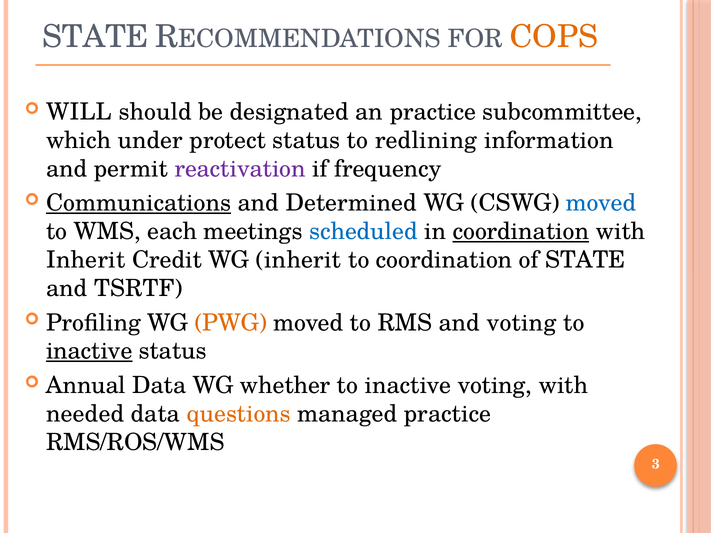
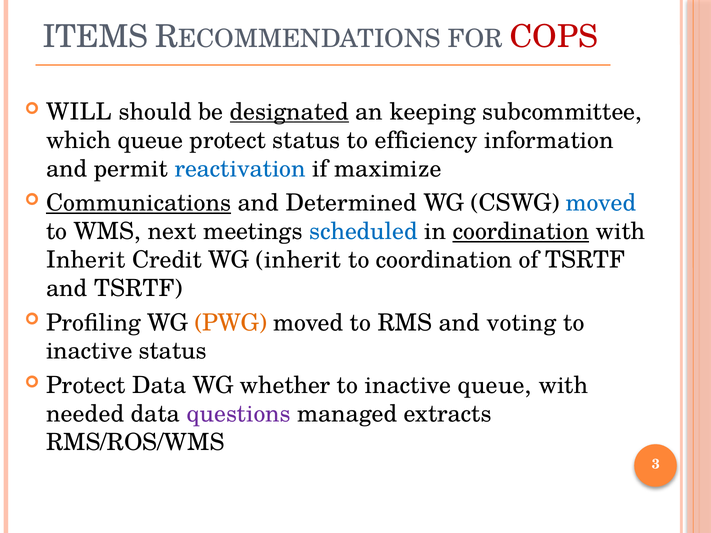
STATE at (96, 37): STATE -> ITEMS
COPS colour: orange -> red
designated underline: none -> present
an practice: practice -> keeping
which under: under -> queue
redlining: redlining -> efficiency
reactivation colour: purple -> blue
frequency: frequency -> maximize
each: each -> next
of STATE: STATE -> TSRTF
inactive at (89, 351) underline: present -> none
Annual at (86, 386): Annual -> Protect
inactive voting: voting -> queue
questions colour: orange -> purple
managed practice: practice -> extracts
